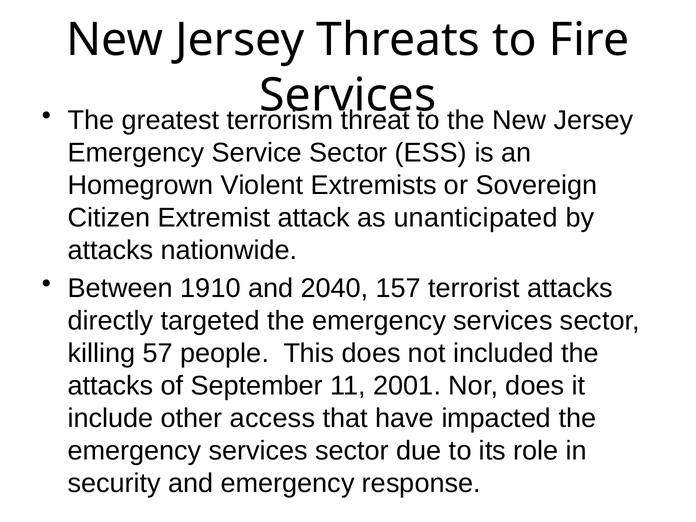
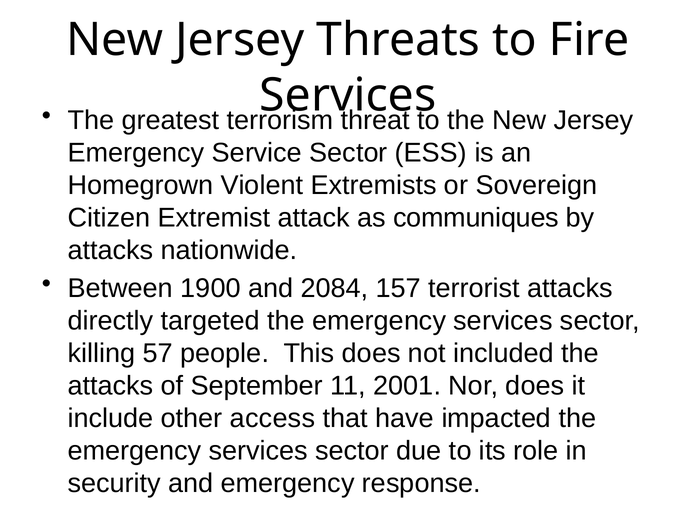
unanticipated: unanticipated -> communiques
1910: 1910 -> 1900
2040: 2040 -> 2084
